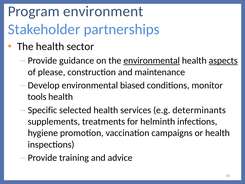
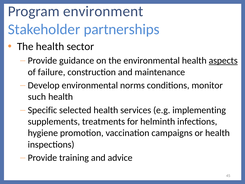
environmental at (152, 61) underline: present -> none
please: please -> failure
biased: biased -> norms
tools: tools -> such
determinants: determinants -> implementing
